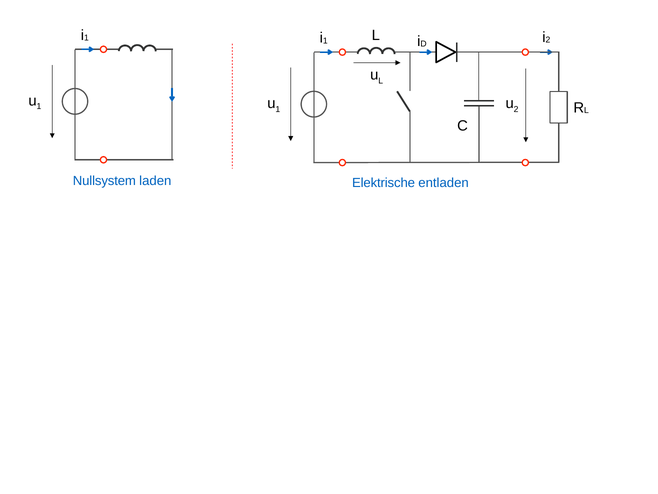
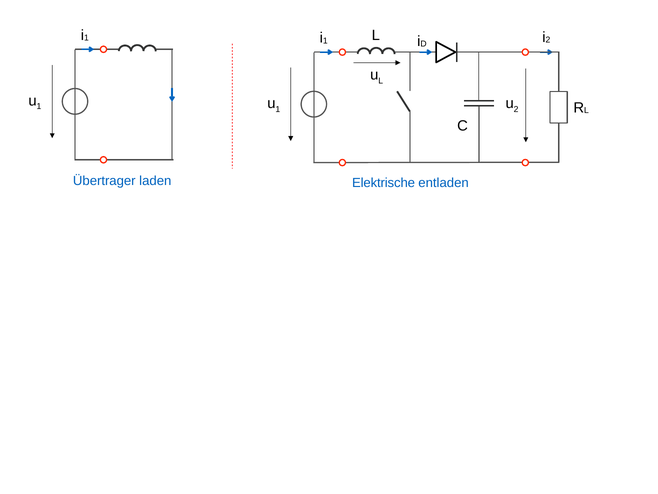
Nullsystem: Nullsystem -> Übertrager
